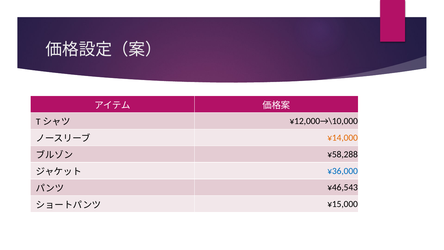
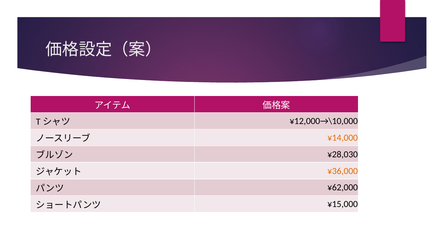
¥58,288: ¥58,288 -> ¥28,030
¥36,000 colour: blue -> orange
¥46,543: ¥46,543 -> ¥62,000
